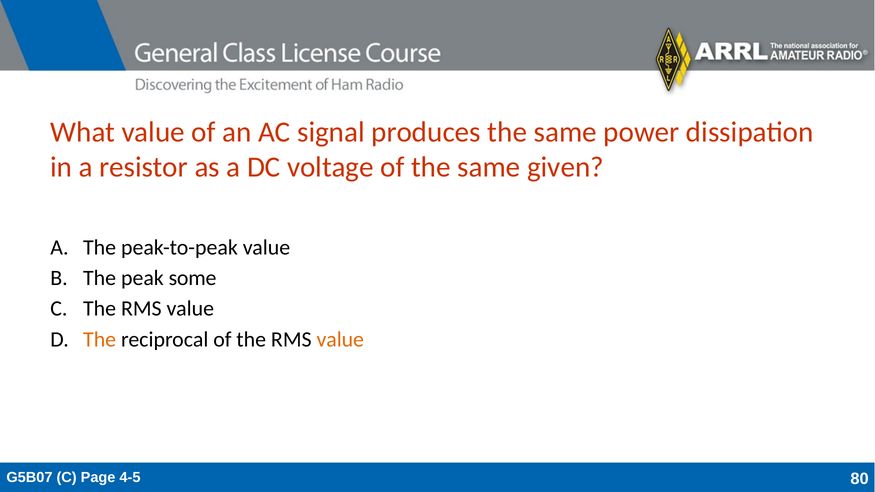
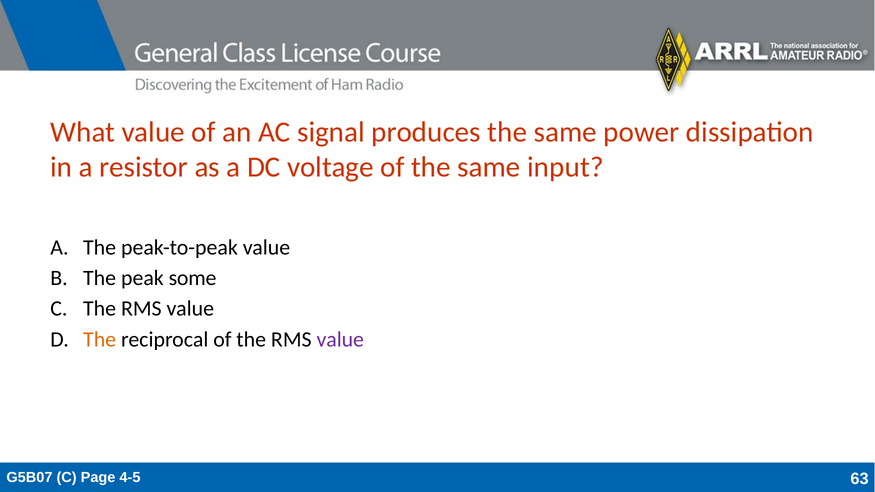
given: given -> input
value at (340, 339) colour: orange -> purple
80: 80 -> 63
